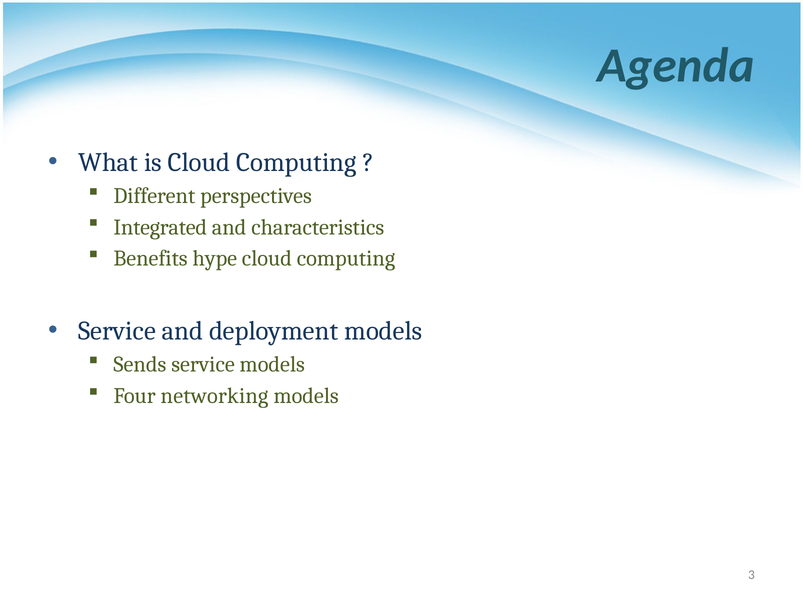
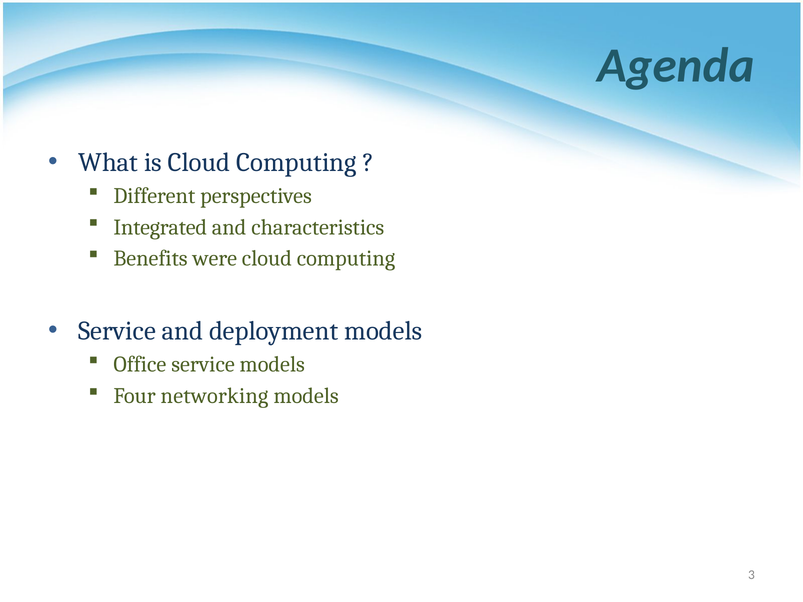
hype: hype -> were
Sends: Sends -> Office
